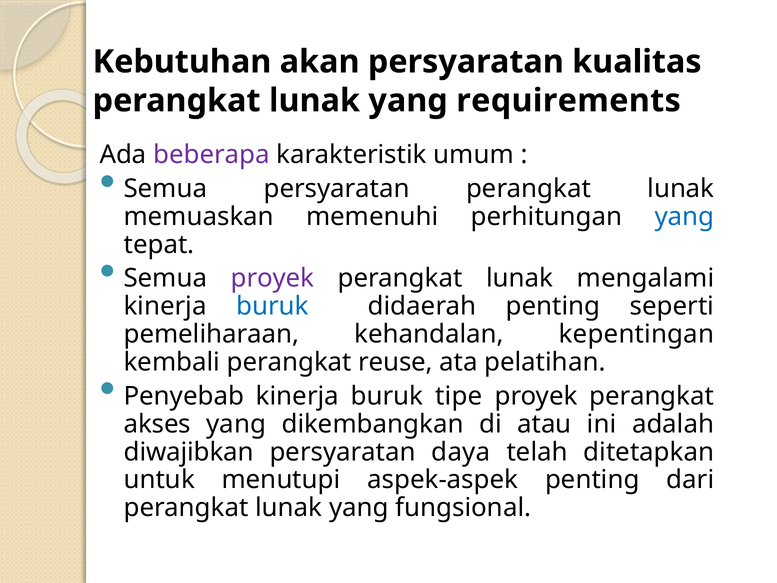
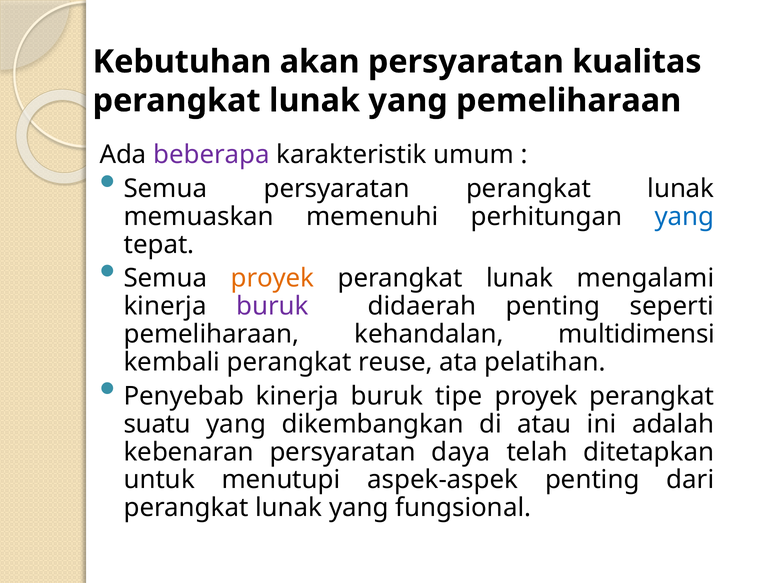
yang requirements: requirements -> pemeliharaan
proyek at (273, 278) colour: purple -> orange
buruk at (273, 306) colour: blue -> purple
kepentingan: kepentingan -> multidimensi
akses: akses -> suatu
diwajibkan: diwajibkan -> kebenaran
